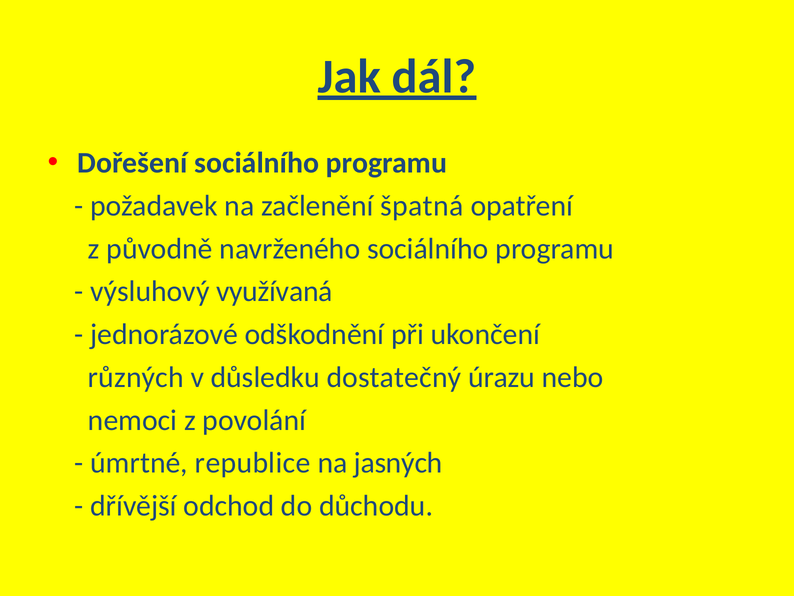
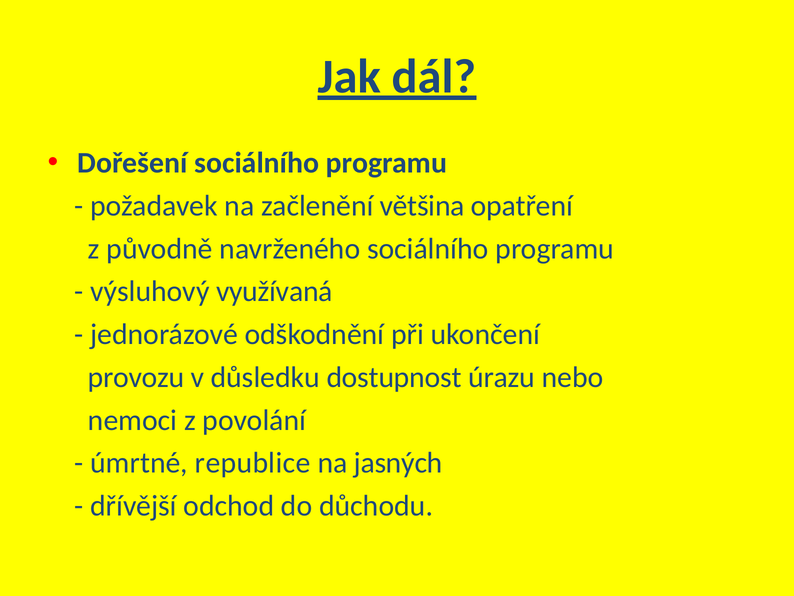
špatná: špatná -> většina
různých: různých -> provozu
dostatečný: dostatečný -> dostupnost
